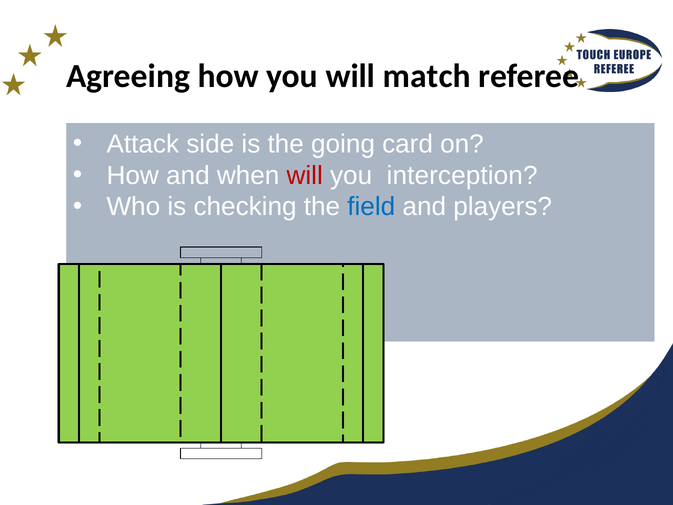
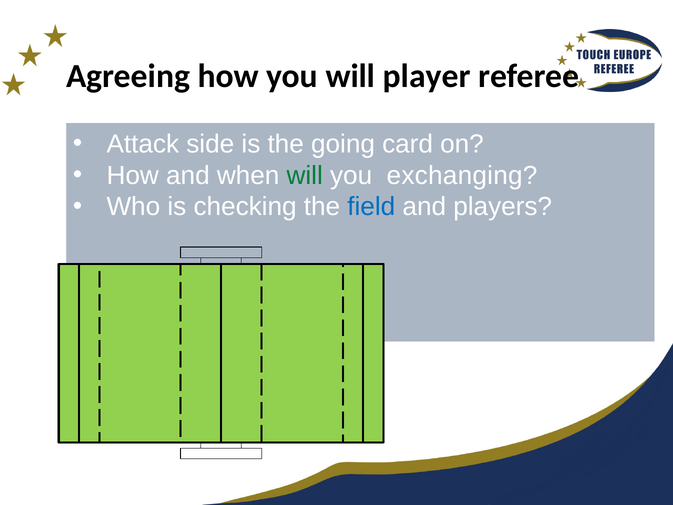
match: match -> player
will at (305, 175) colour: red -> green
interception: interception -> exchanging
